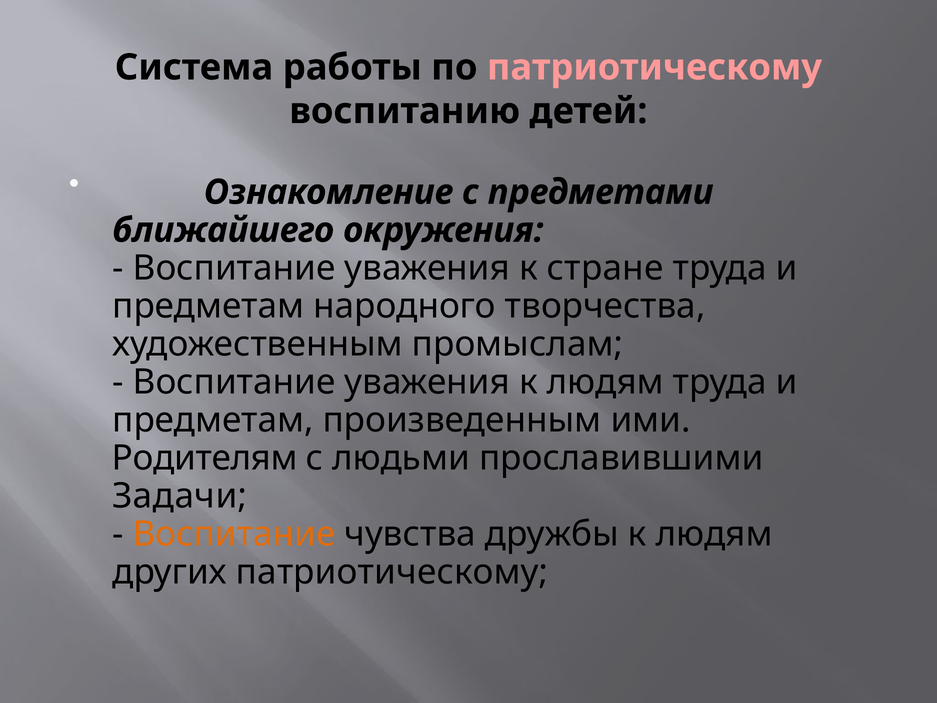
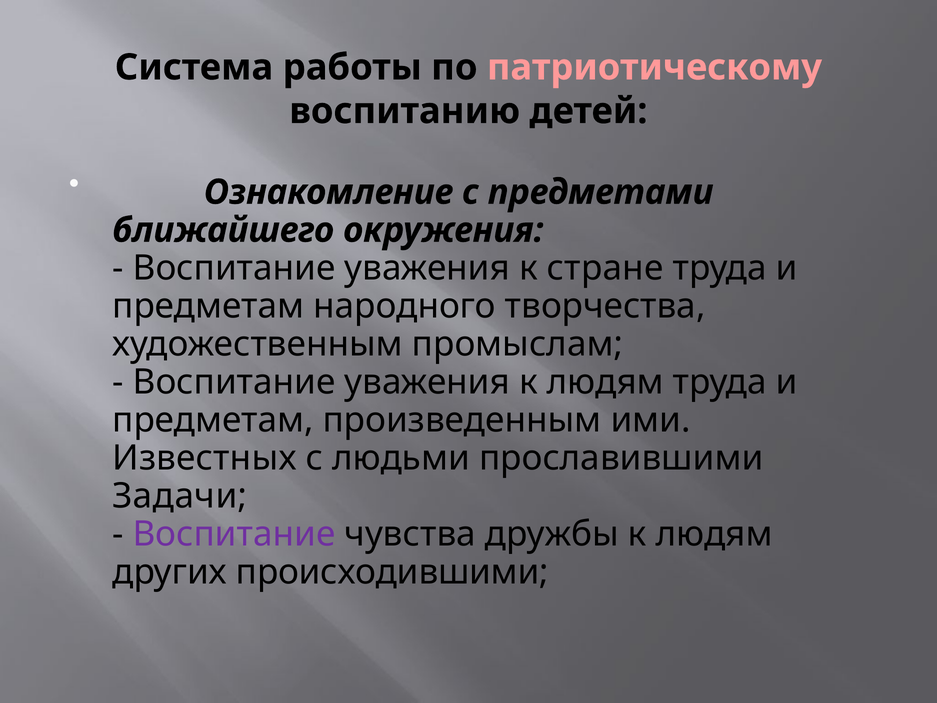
Родителям: Родителям -> Известных
Воспитание at (234, 534) colour: orange -> purple
других патриотическому: патриотическому -> происходившими
